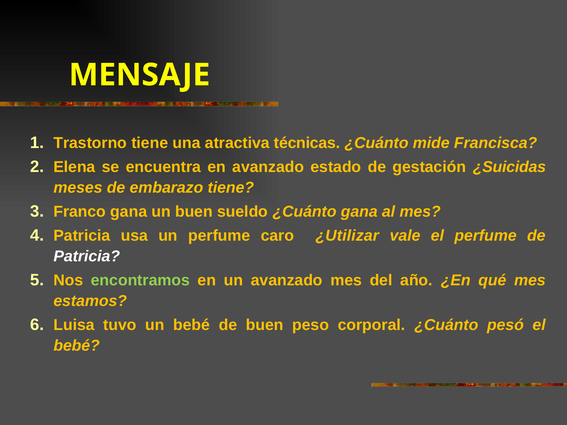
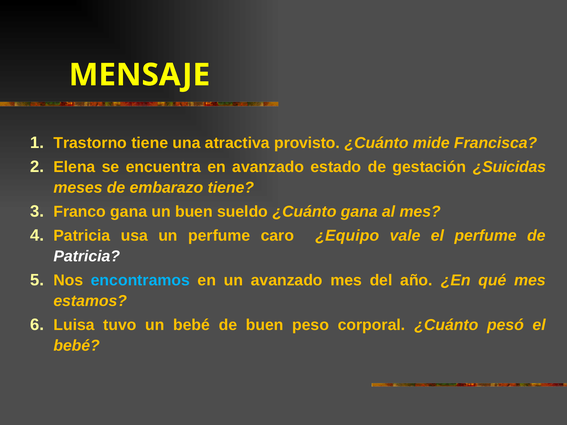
técnicas: técnicas -> provisto
¿Utilizar: ¿Utilizar -> ¿Equipo
encontramos colour: light green -> light blue
